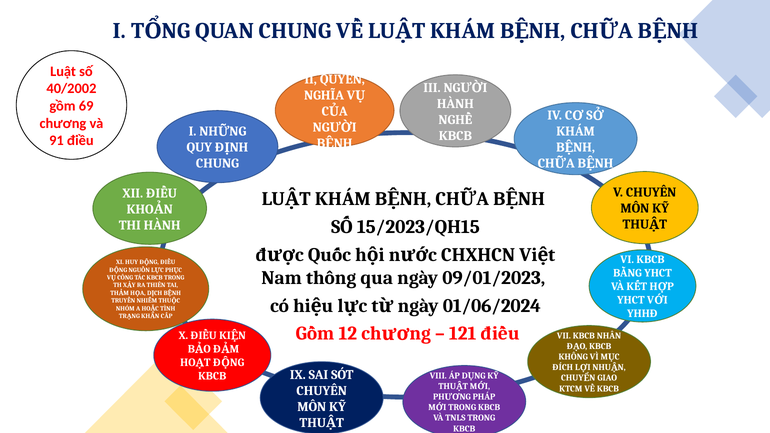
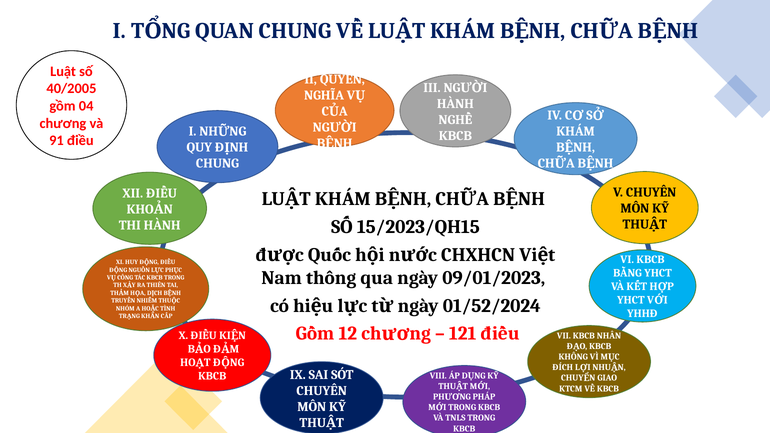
40/2002: 40/2002 -> 40/2005
69: 69 -> 04
01/06/2024: 01/06/2024 -> 01/52/2024
